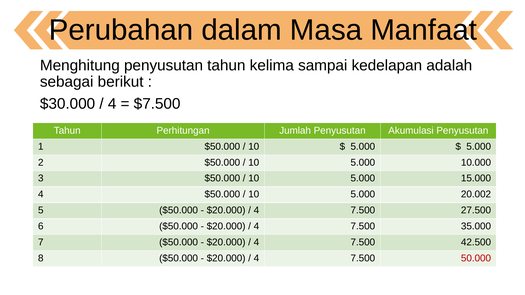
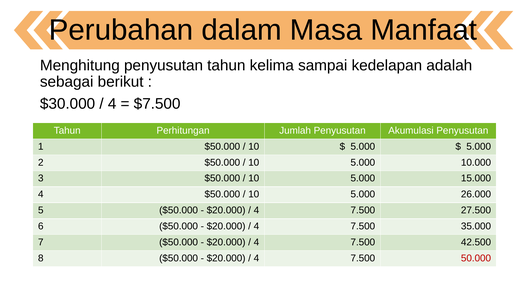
20.002: 20.002 -> 26.000
